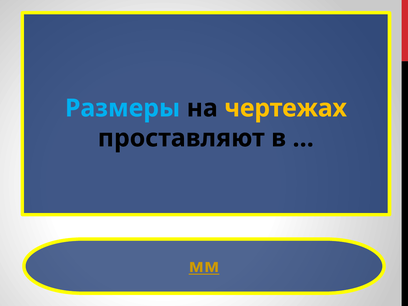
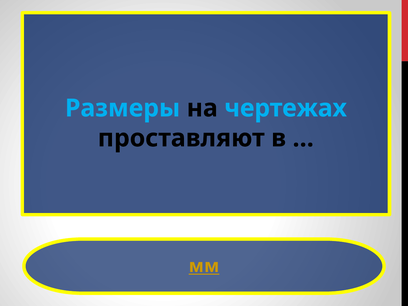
чертежах colour: yellow -> light blue
